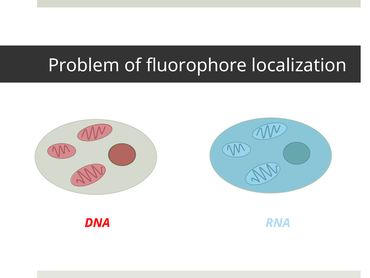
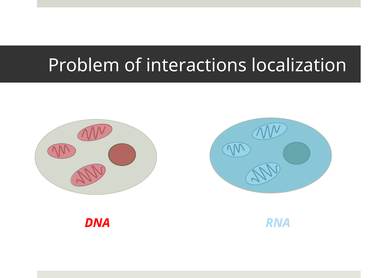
fluorophore: fluorophore -> interactions
